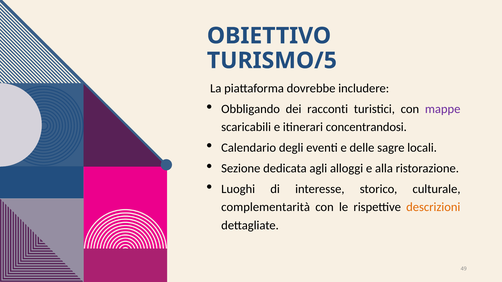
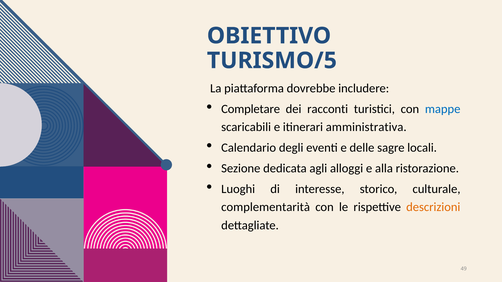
Obbligando: Obbligando -> Completare
mappe colour: purple -> blue
concentrandosi: concentrandosi -> amministrativa
